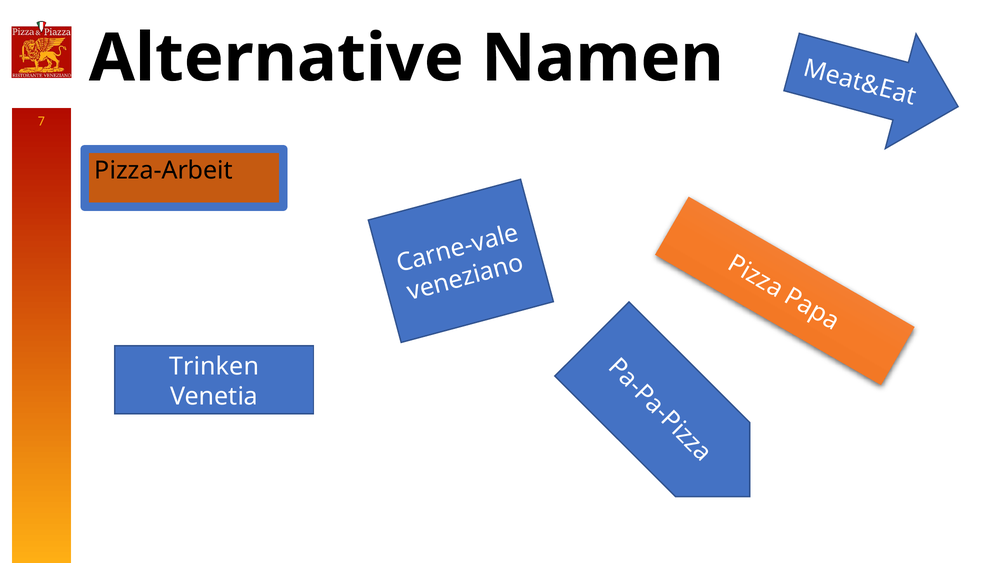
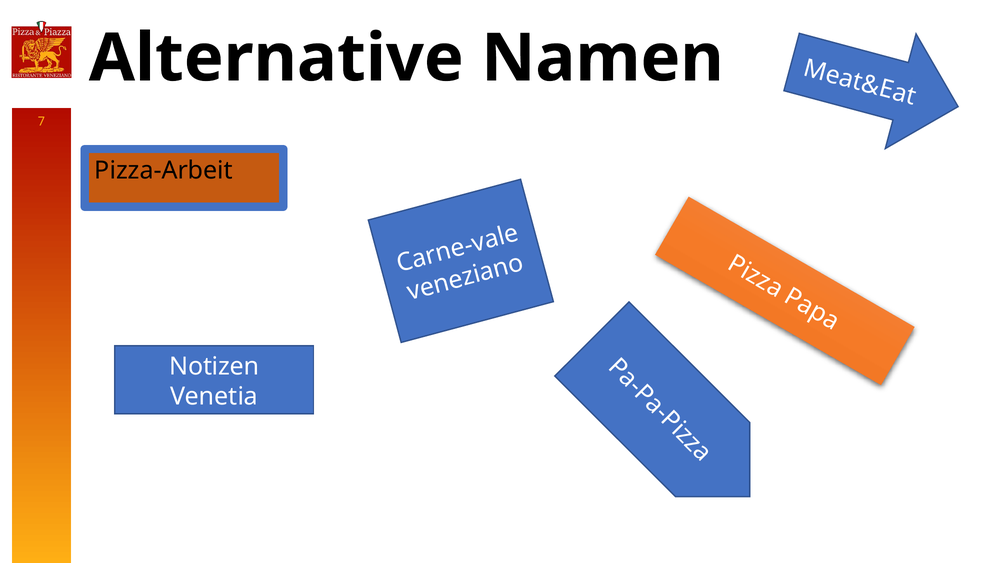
Trinken: Trinken -> Notizen
